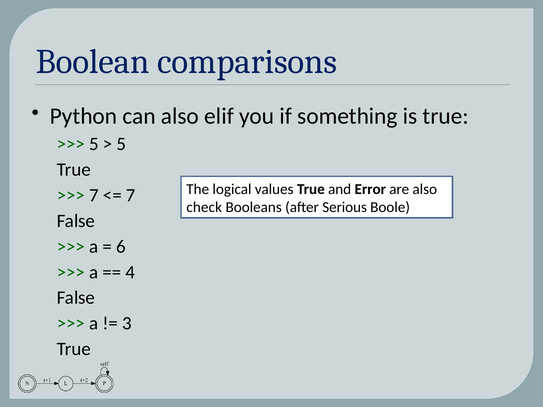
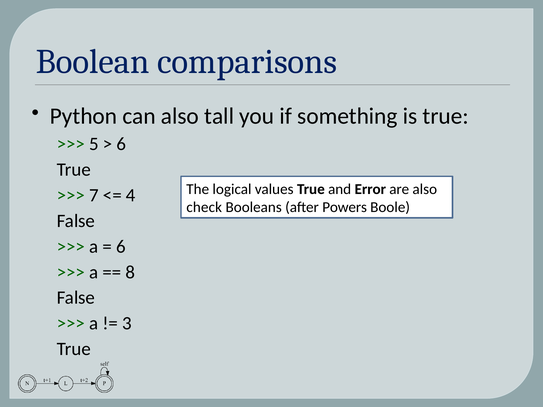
elif: elif -> tall
5 at (121, 144): 5 -> 6
7 at (131, 195): 7 -> 4
Serious: Serious -> Powers
4: 4 -> 8
